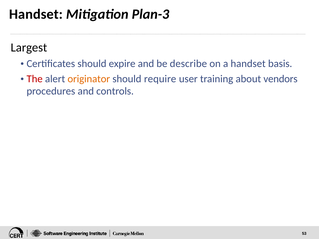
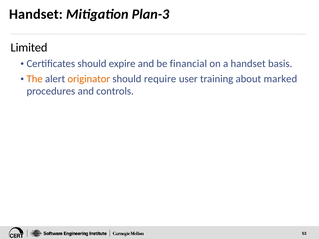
Largest: Largest -> Limited
describe: describe -> financial
The colour: red -> orange
vendors: vendors -> marked
